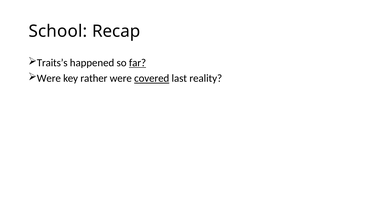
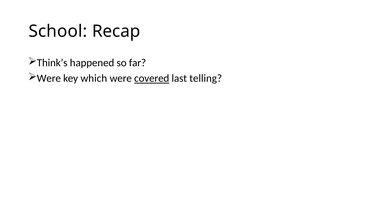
Traits’s: Traits’s -> Think’s
far underline: present -> none
rather: rather -> which
reality: reality -> telling
